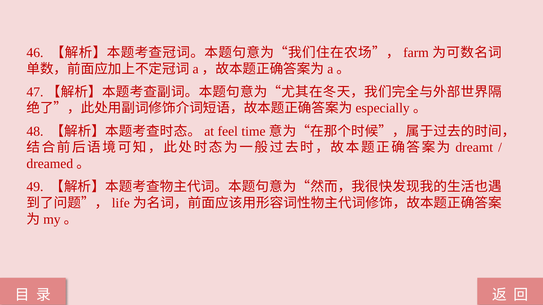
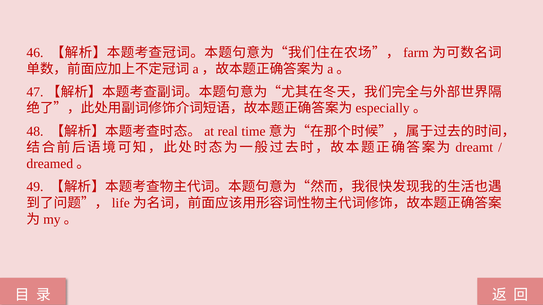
feel: feel -> real
